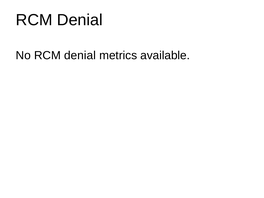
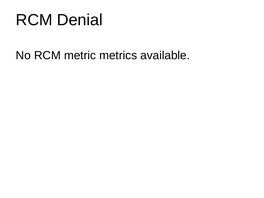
No RCM denial: denial -> metric
